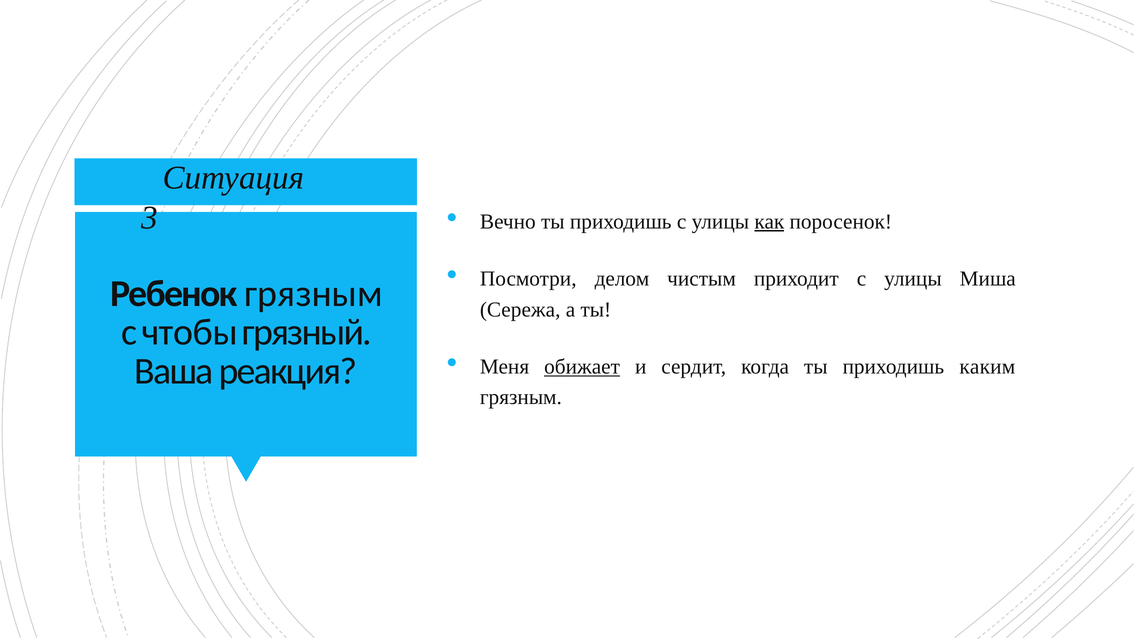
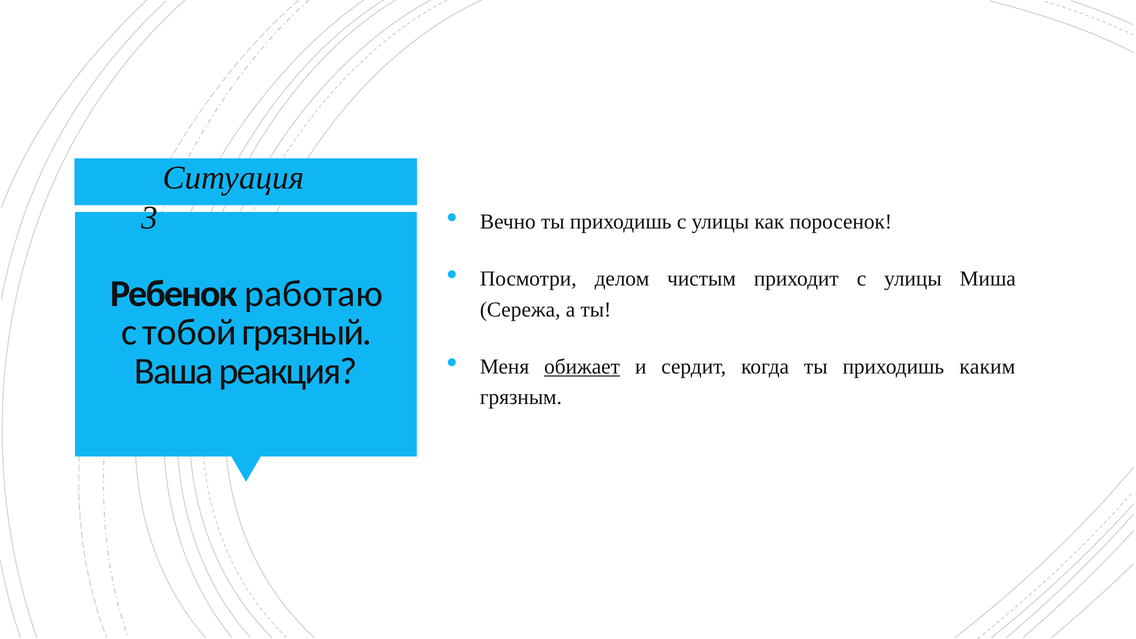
как underline: present -> none
Ребенок грязным: грязным -> работаю
чтобы: чтобы -> тобой
